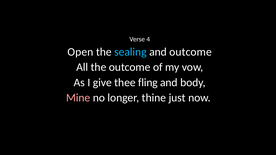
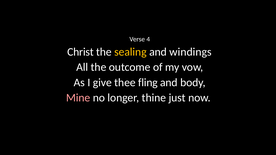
Open: Open -> Christ
sealing colour: light blue -> yellow
and outcome: outcome -> windings
